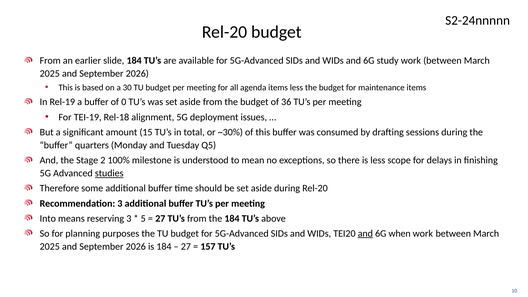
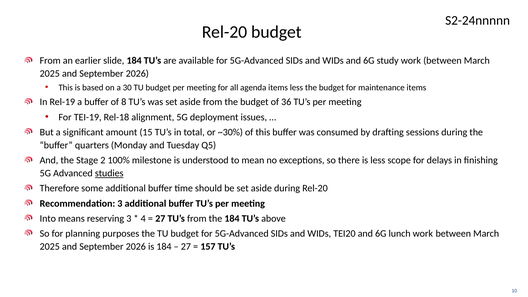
0: 0 -> 8
5: 5 -> 4
and at (365, 233) underline: present -> none
when: when -> lunch
